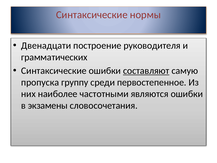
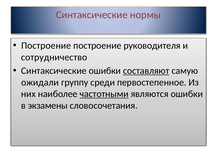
Двенадцати at (46, 46): Двенадцати -> Построение
грамматических: грамматических -> сотрудничество
пропуска: пропуска -> ожидали
частотными underline: none -> present
